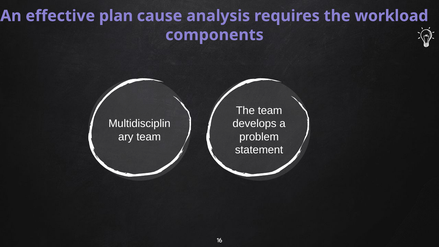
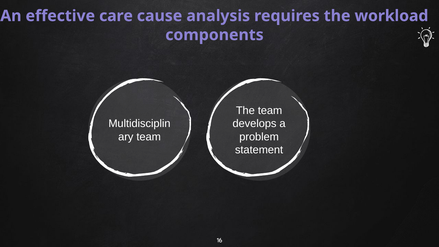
plan: plan -> care
